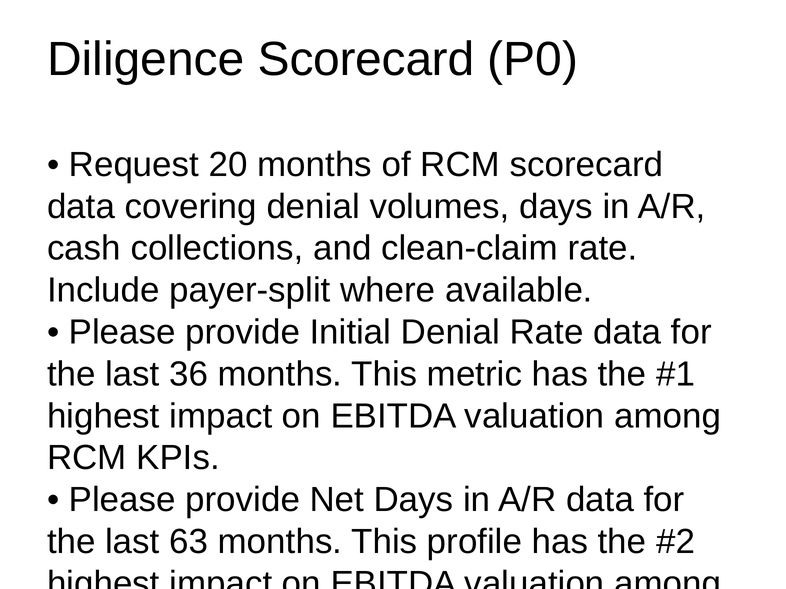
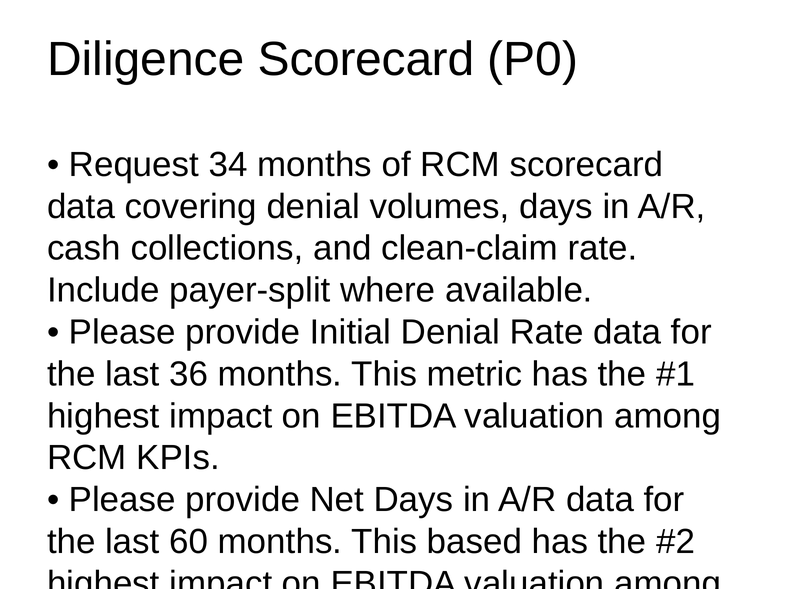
20: 20 -> 34
63: 63 -> 60
profile: profile -> based
